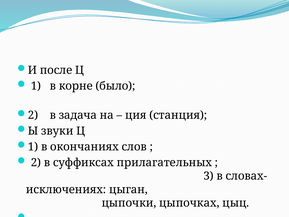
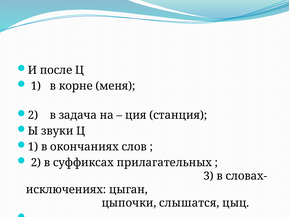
было: было -> меня
цыпочках: цыпочках -> слышатся
